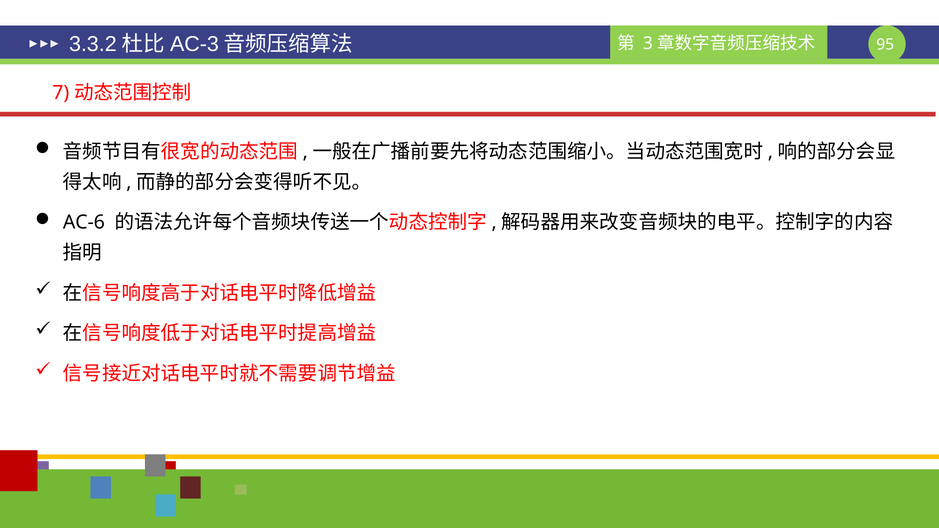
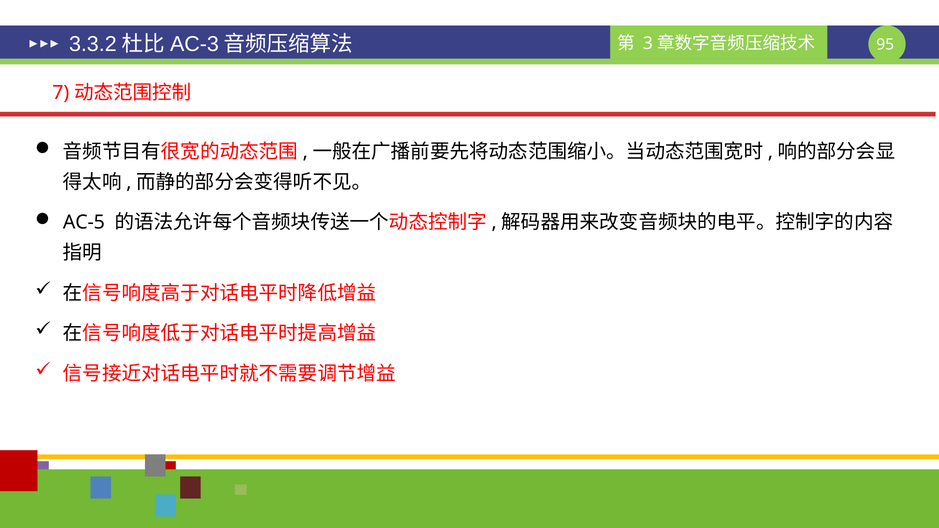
AC-6: AC-6 -> AC-5
